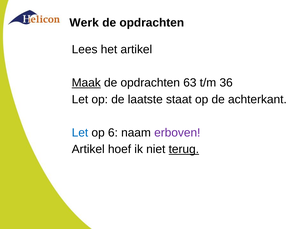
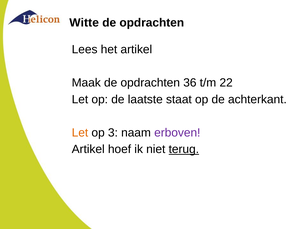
Werk: Werk -> Witte
Maak underline: present -> none
63: 63 -> 36
36: 36 -> 22
Let at (80, 133) colour: blue -> orange
6: 6 -> 3
